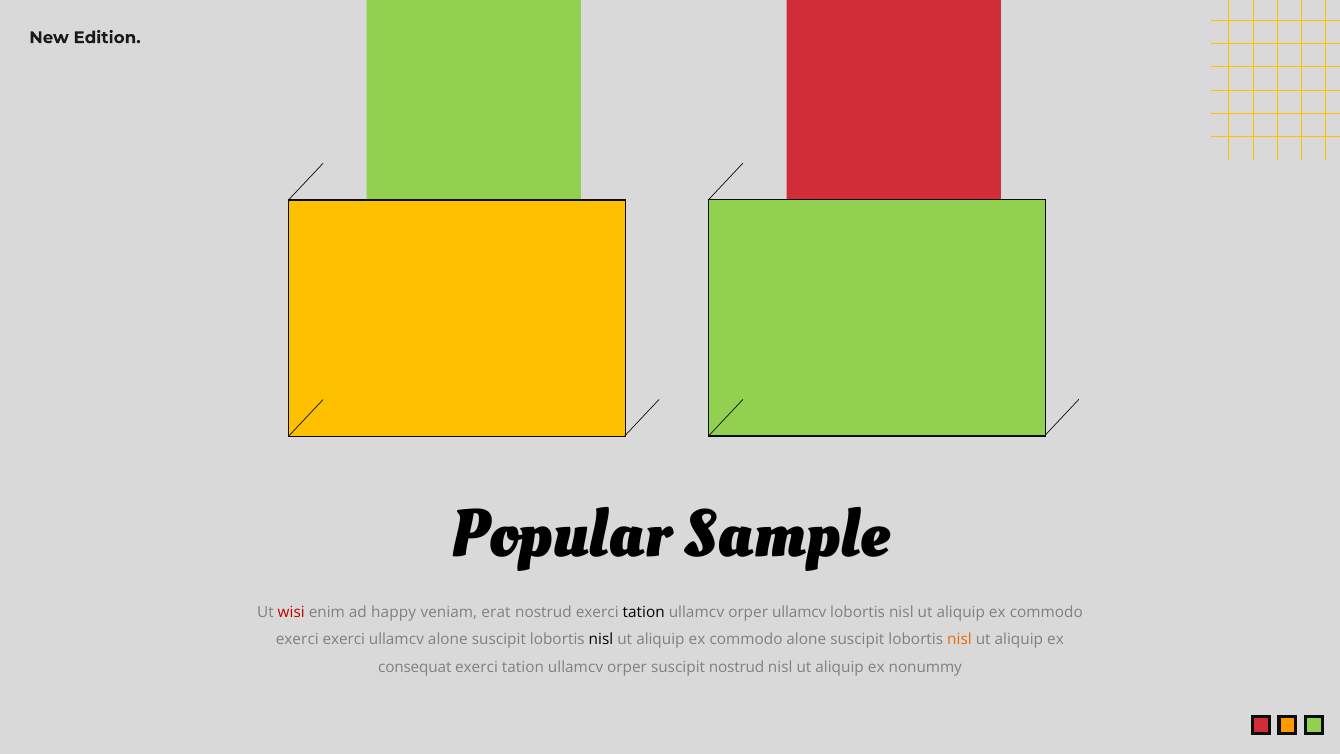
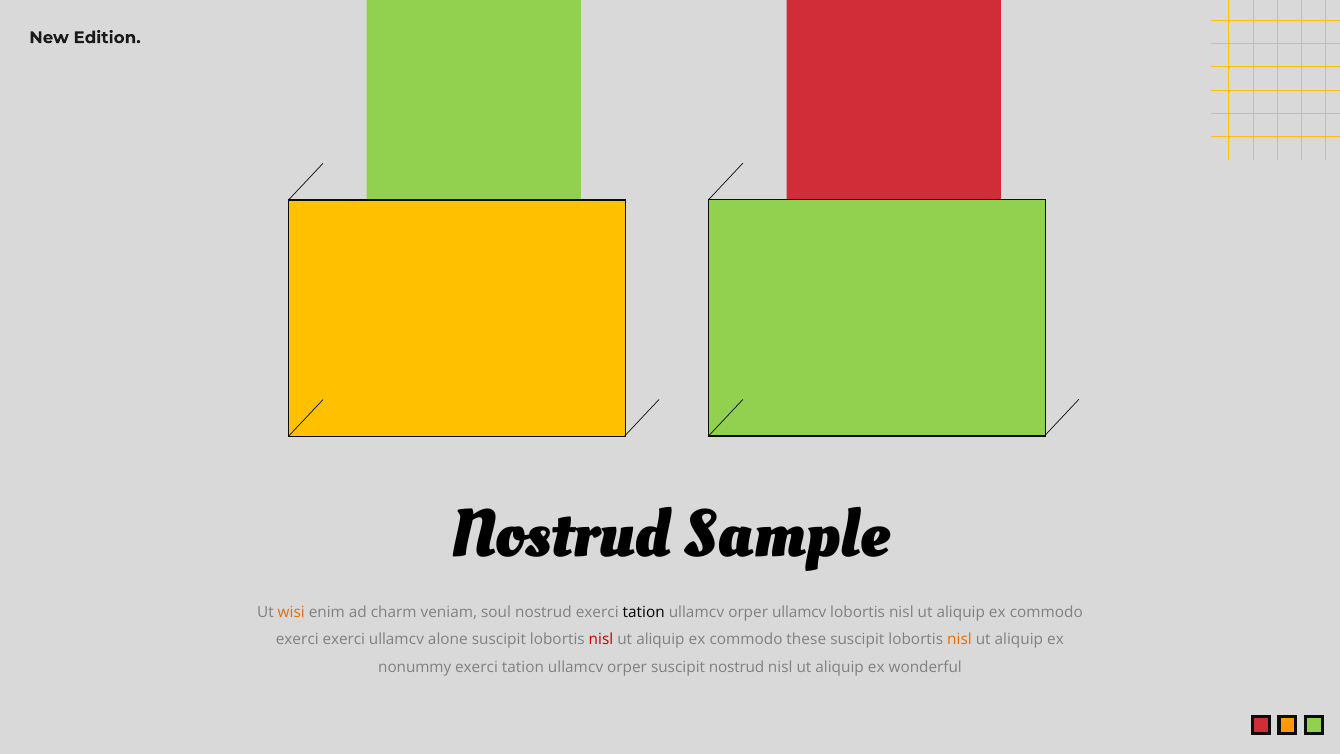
Popular at (560, 534): Popular -> Nostrud
wisi colour: red -> orange
happy: happy -> charm
erat: erat -> soul
nisl at (601, 639) colour: black -> red
commodo alone: alone -> these
consequat: consequat -> nonummy
nonummy: nonummy -> wonderful
